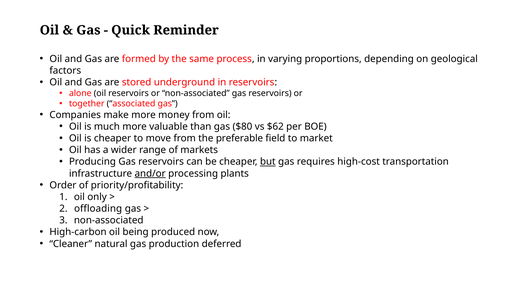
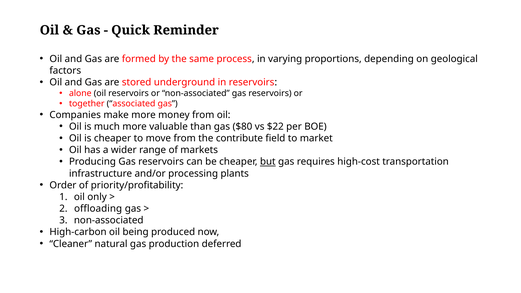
$62: $62 -> $22
preferable: preferable -> contribute
and/or underline: present -> none
